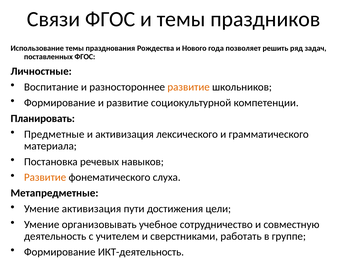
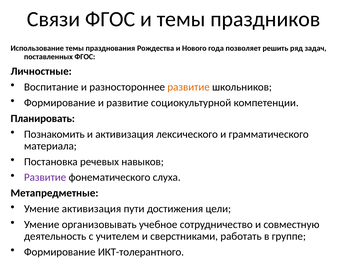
Предметные: Предметные -> Познакомить
Развитие at (45, 178) colour: orange -> purple
ИКТ-деятельность: ИКТ-деятельность -> ИКТ-толерантного
